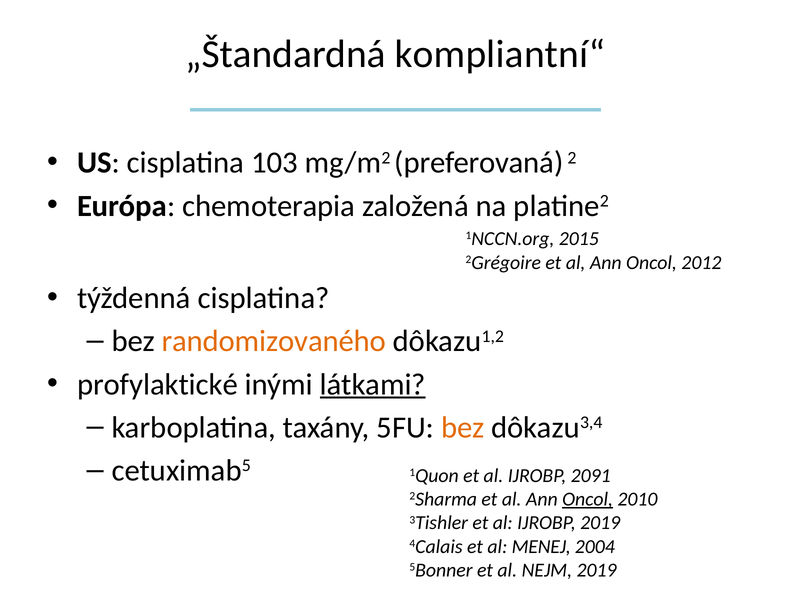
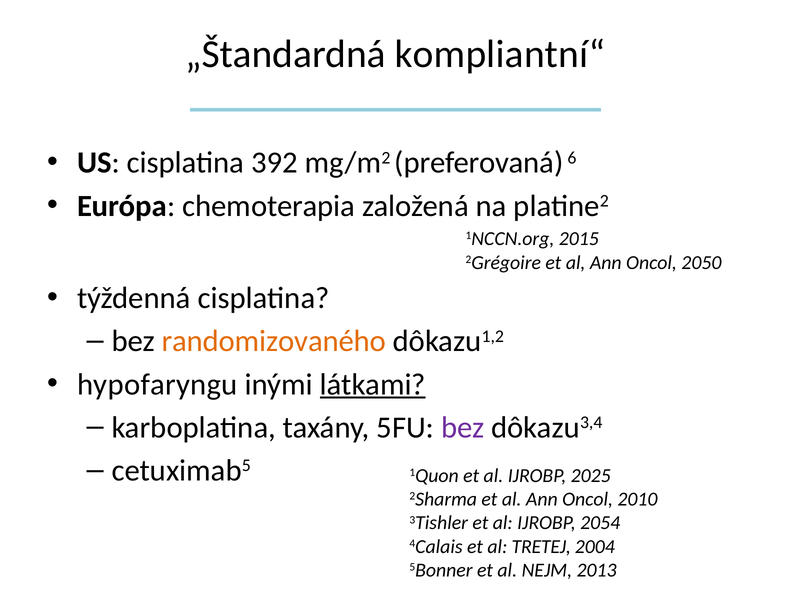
103: 103 -> 392
2: 2 -> 6
2012: 2012 -> 2050
profylaktické: profylaktické -> hypofaryngu
bez at (463, 428) colour: orange -> purple
2091: 2091 -> 2025
Oncol at (588, 499) underline: present -> none
IJROBP 2019: 2019 -> 2054
MENEJ: MENEJ -> TRETEJ
NEJM 2019: 2019 -> 2013
